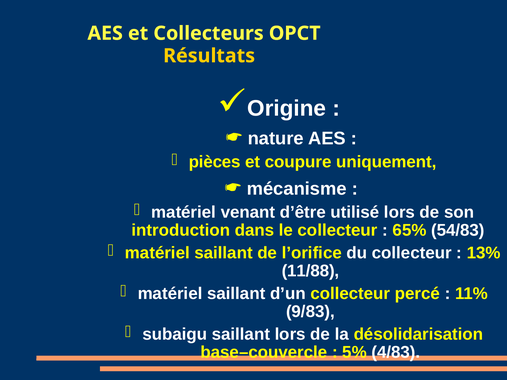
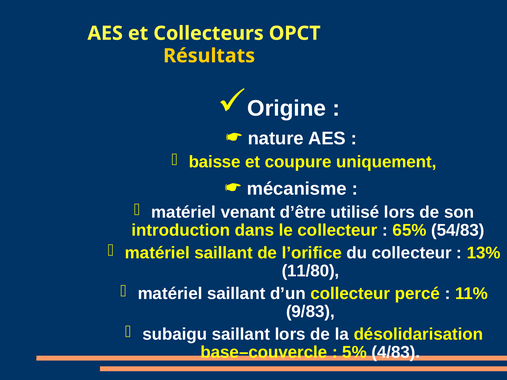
pièces: pièces -> baisse
11/88: 11/88 -> 11/80
